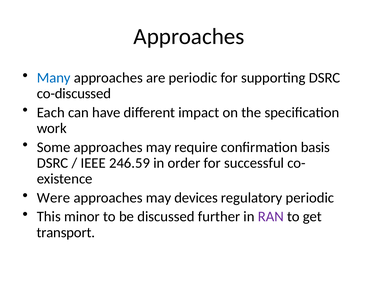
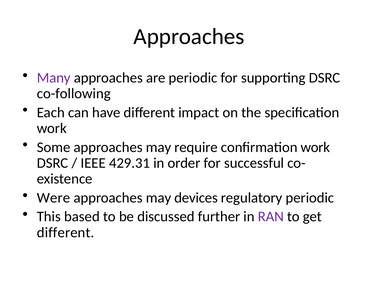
Many colour: blue -> purple
co-discussed: co-discussed -> co-following
confirmation basis: basis -> work
246.59: 246.59 -> 429.31
minor: minor -> based
transport at (66, 233): transport -> different
